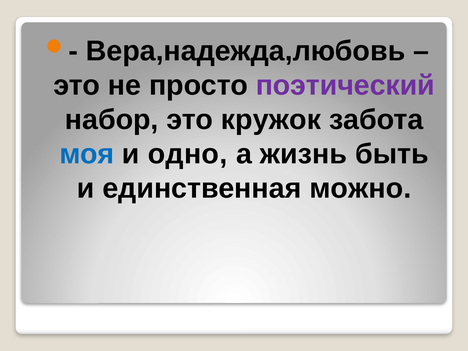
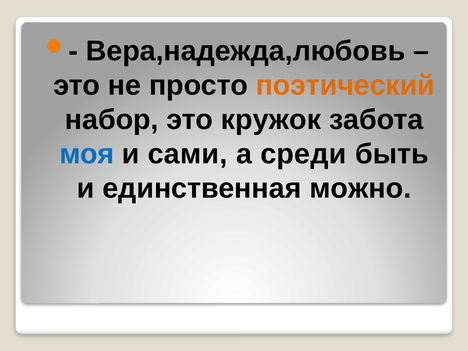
поэтический colour: purple -> orange
одно: одно -> сами
жизнь: жизнь -> среди
